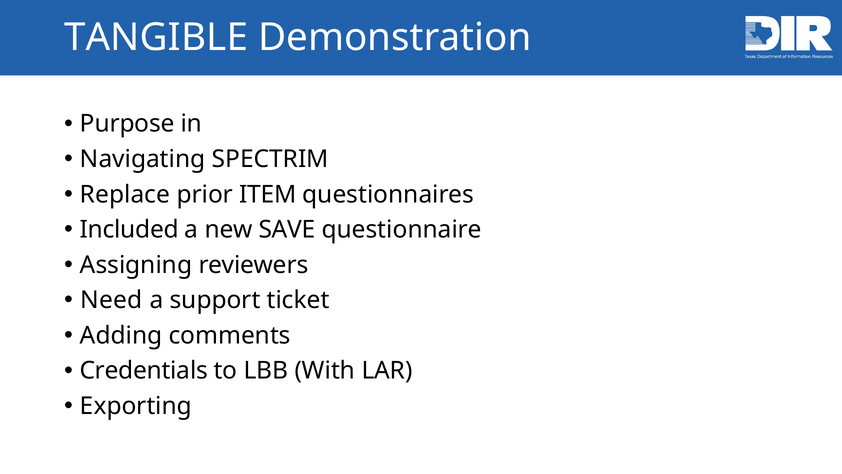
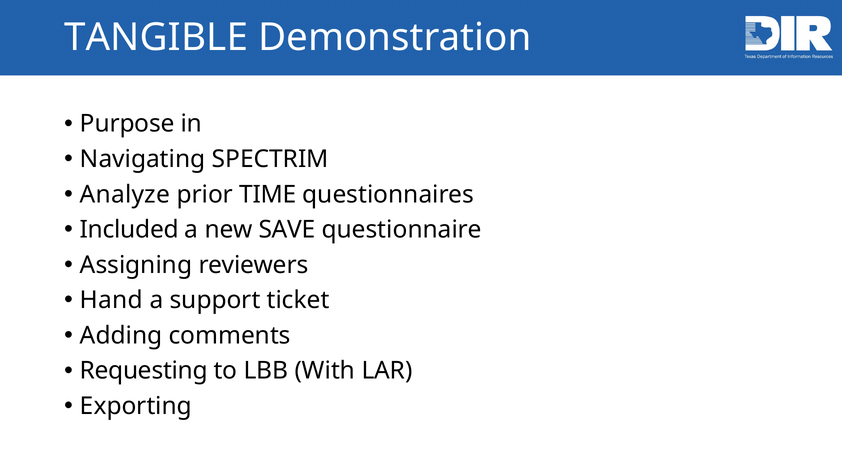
Replace: Replace -> Analyze
ITEM: ITEM -> TIME
Need: Need -> Hand
Credentials: Credentials -> Requesting
